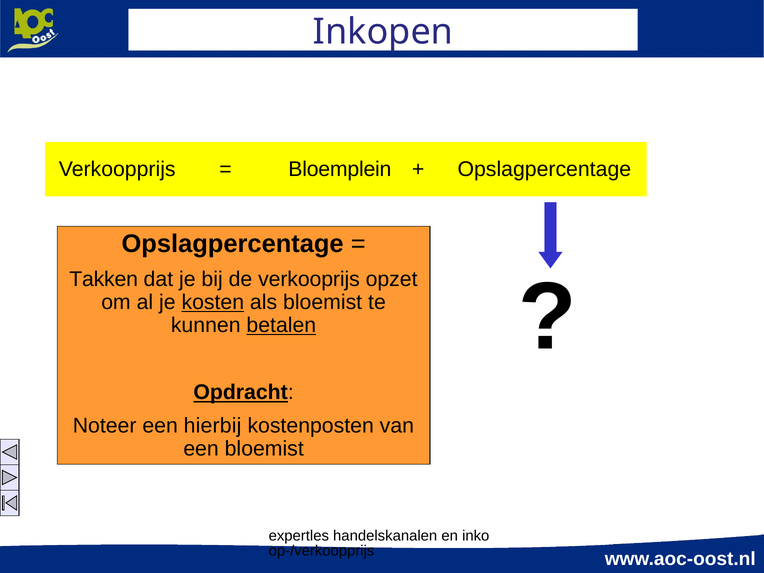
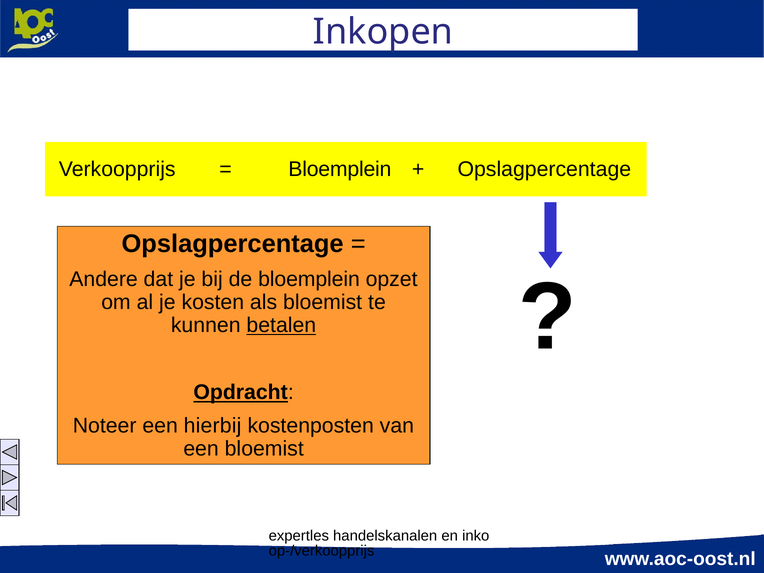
Takken: Takken -> Andere
de verkooprijs: verkooprijs -> bloemplein
kosten underline: present -> none
